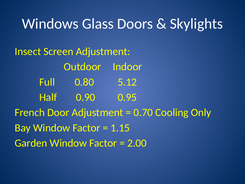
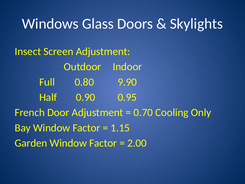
5.12: 5.12 -> 9.90
